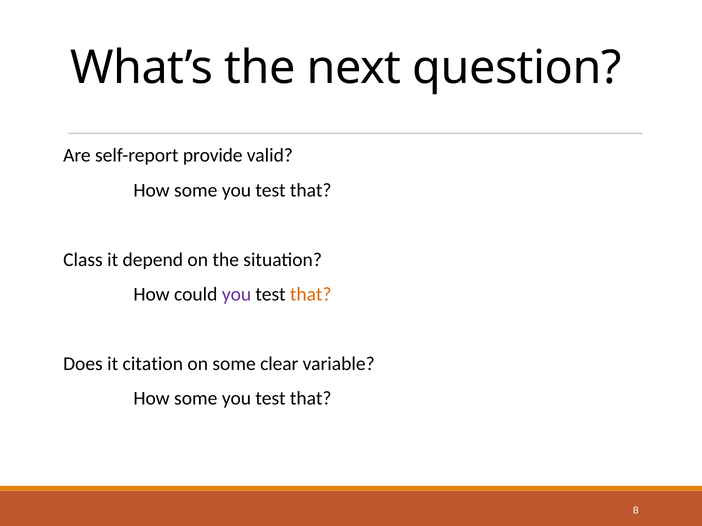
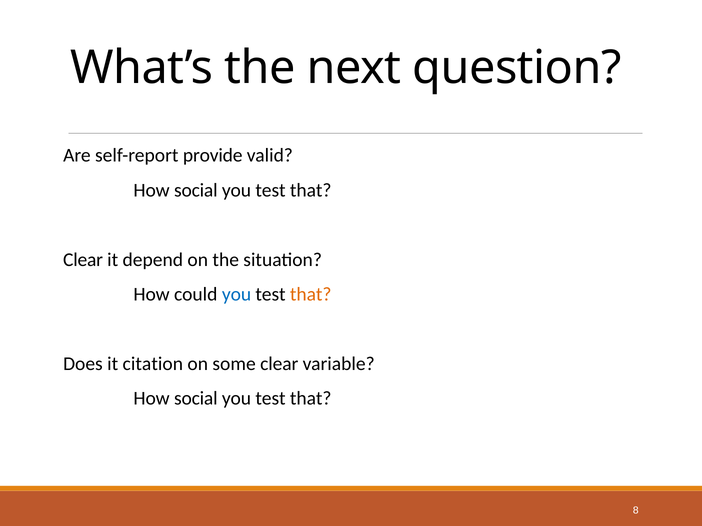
some at (196, 190): some -> social
Class at (83, 260): Class -> Clear
you at (237, 295) colour: purple -> blue
some at (196, 399): some -> social
